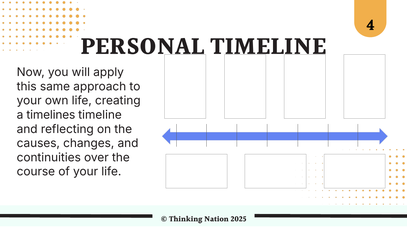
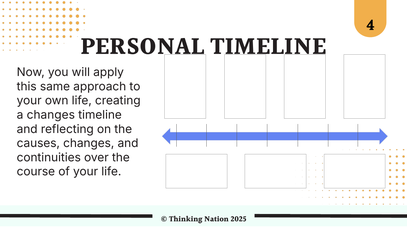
a timelines: timelines -> changes
